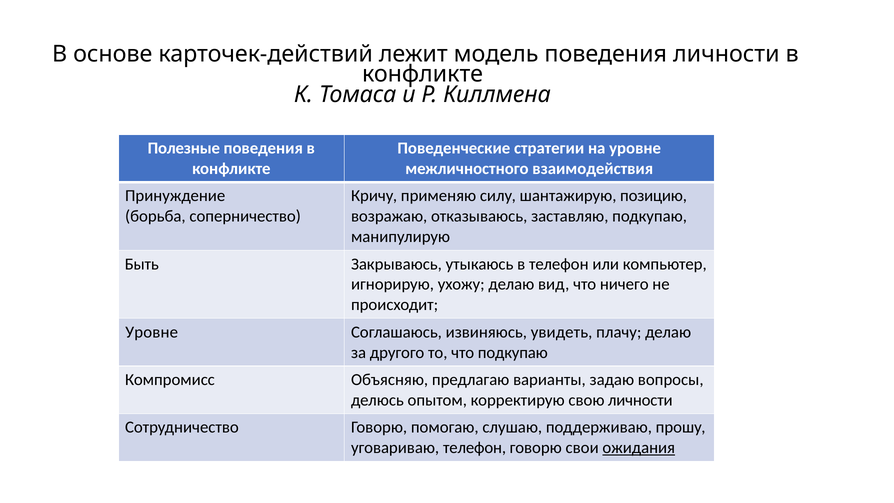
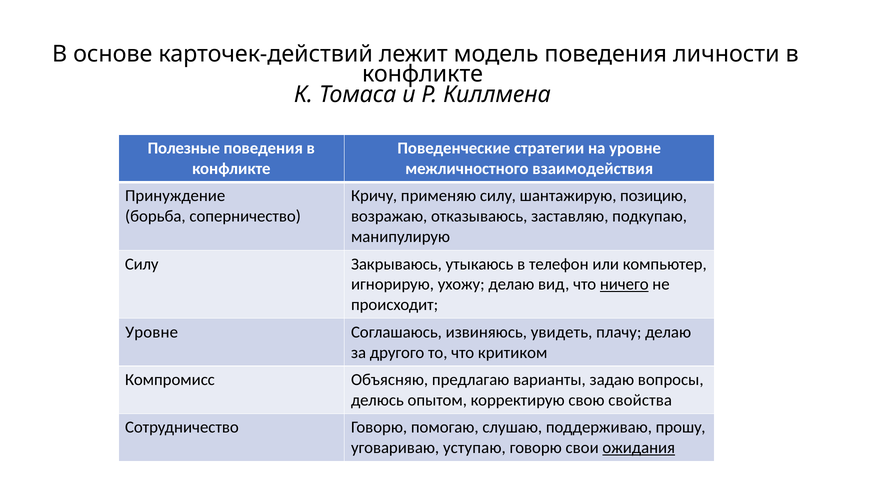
Быть at (142, 264): Быть -> Силу
ничего underline: none -> present
что подкупаю: подкупаю -> критиком
свою личности: личности -> свойства
уговариваю телефон: телефон -> уступаю
